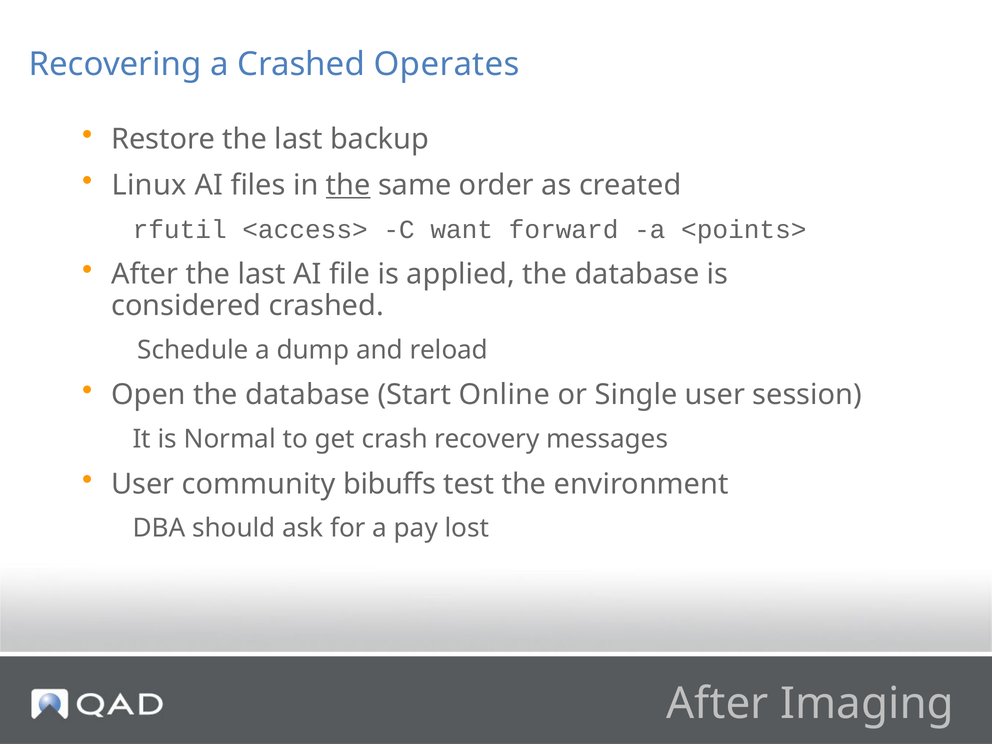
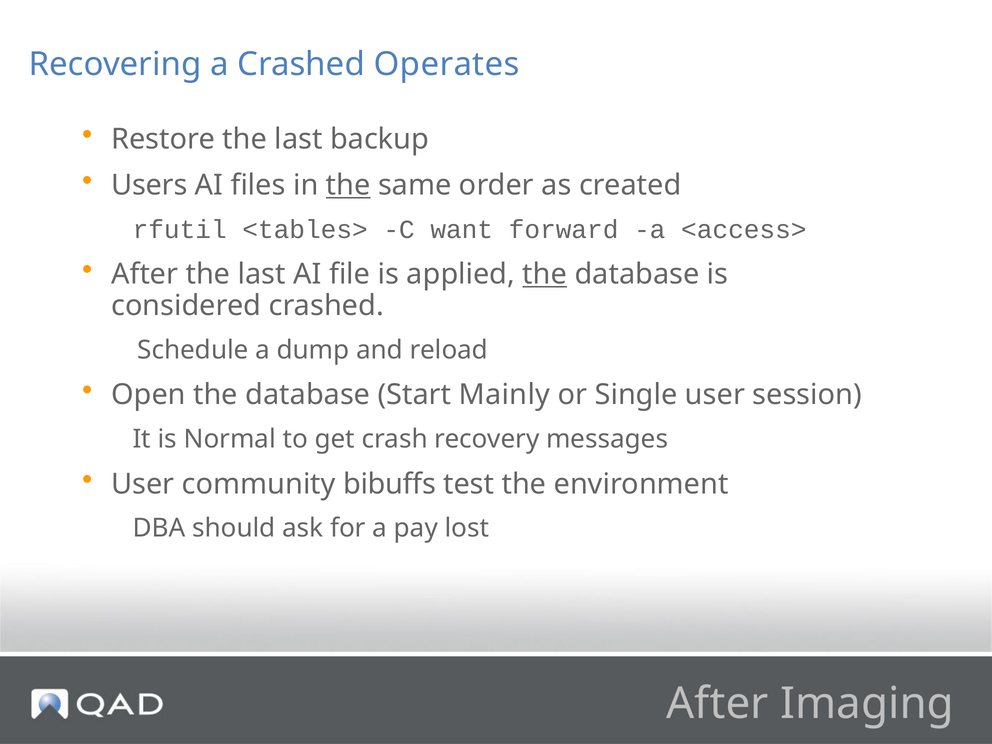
Linux: Linux -> Users
<access>: <access> -> <tables>
<points>: <points> -> <access>
the at (545, 274) underline: none -> present
Online: Online -> Mainly
